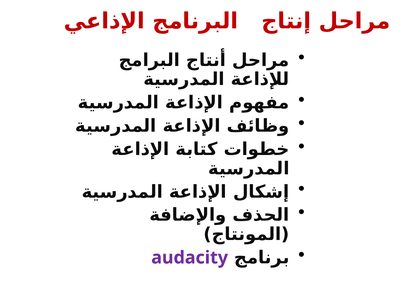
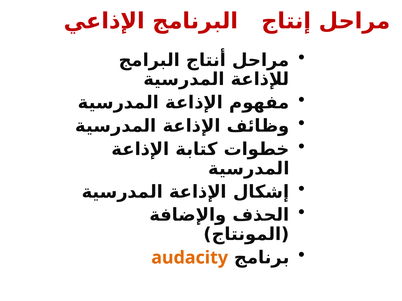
audacity colour: purple -> orange
